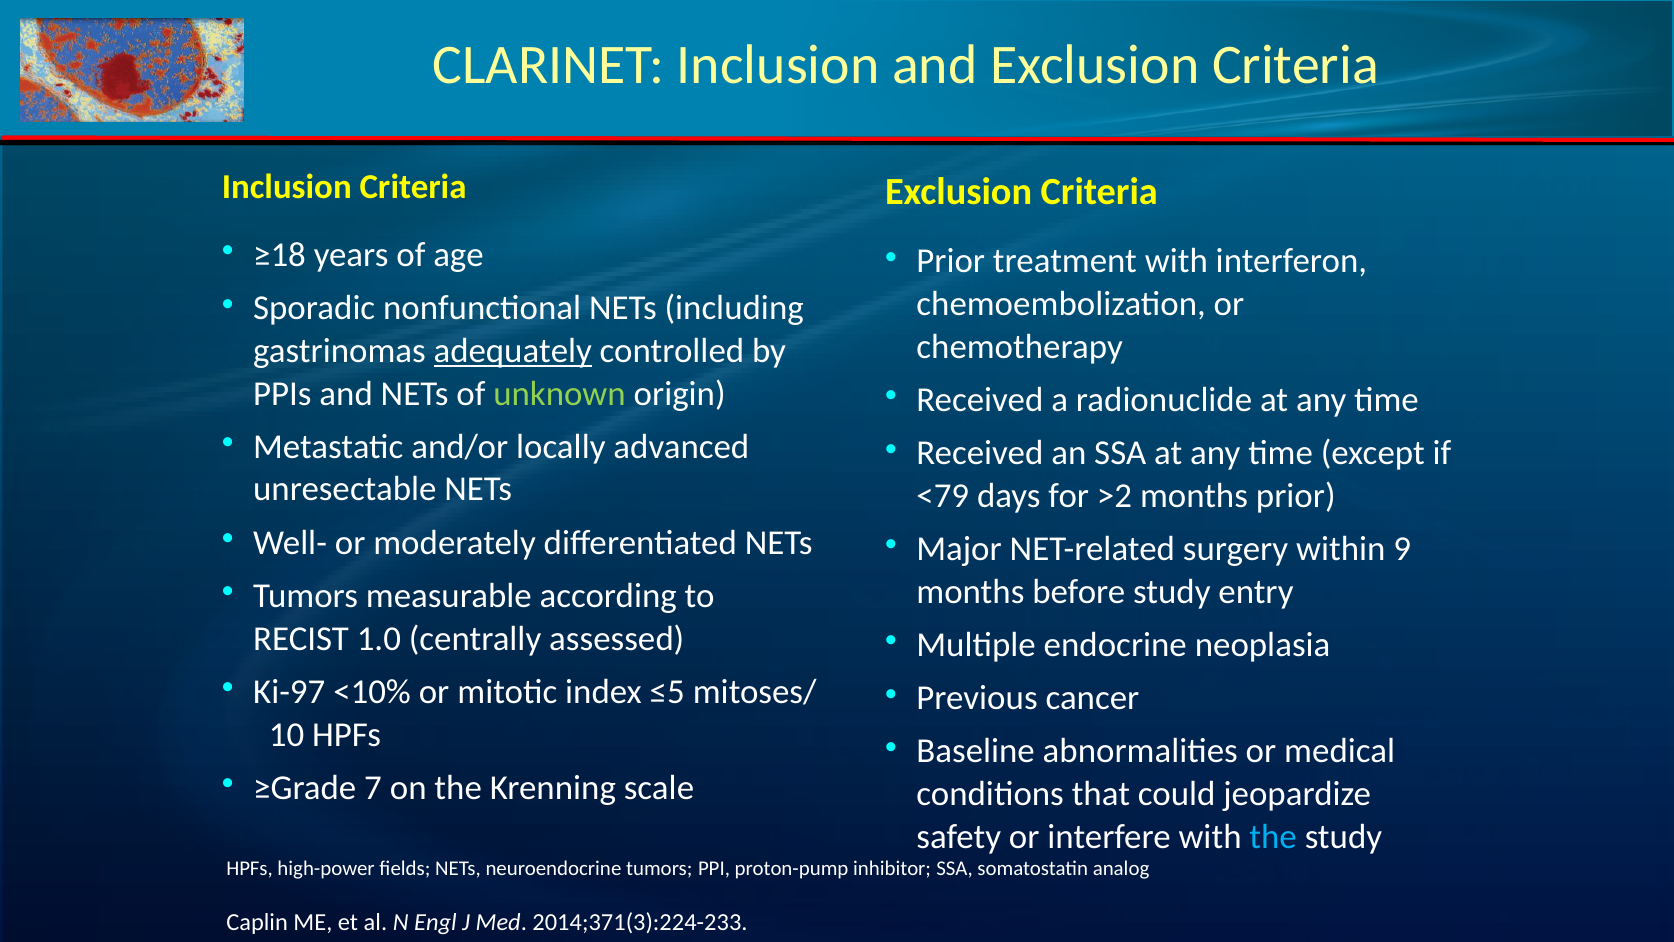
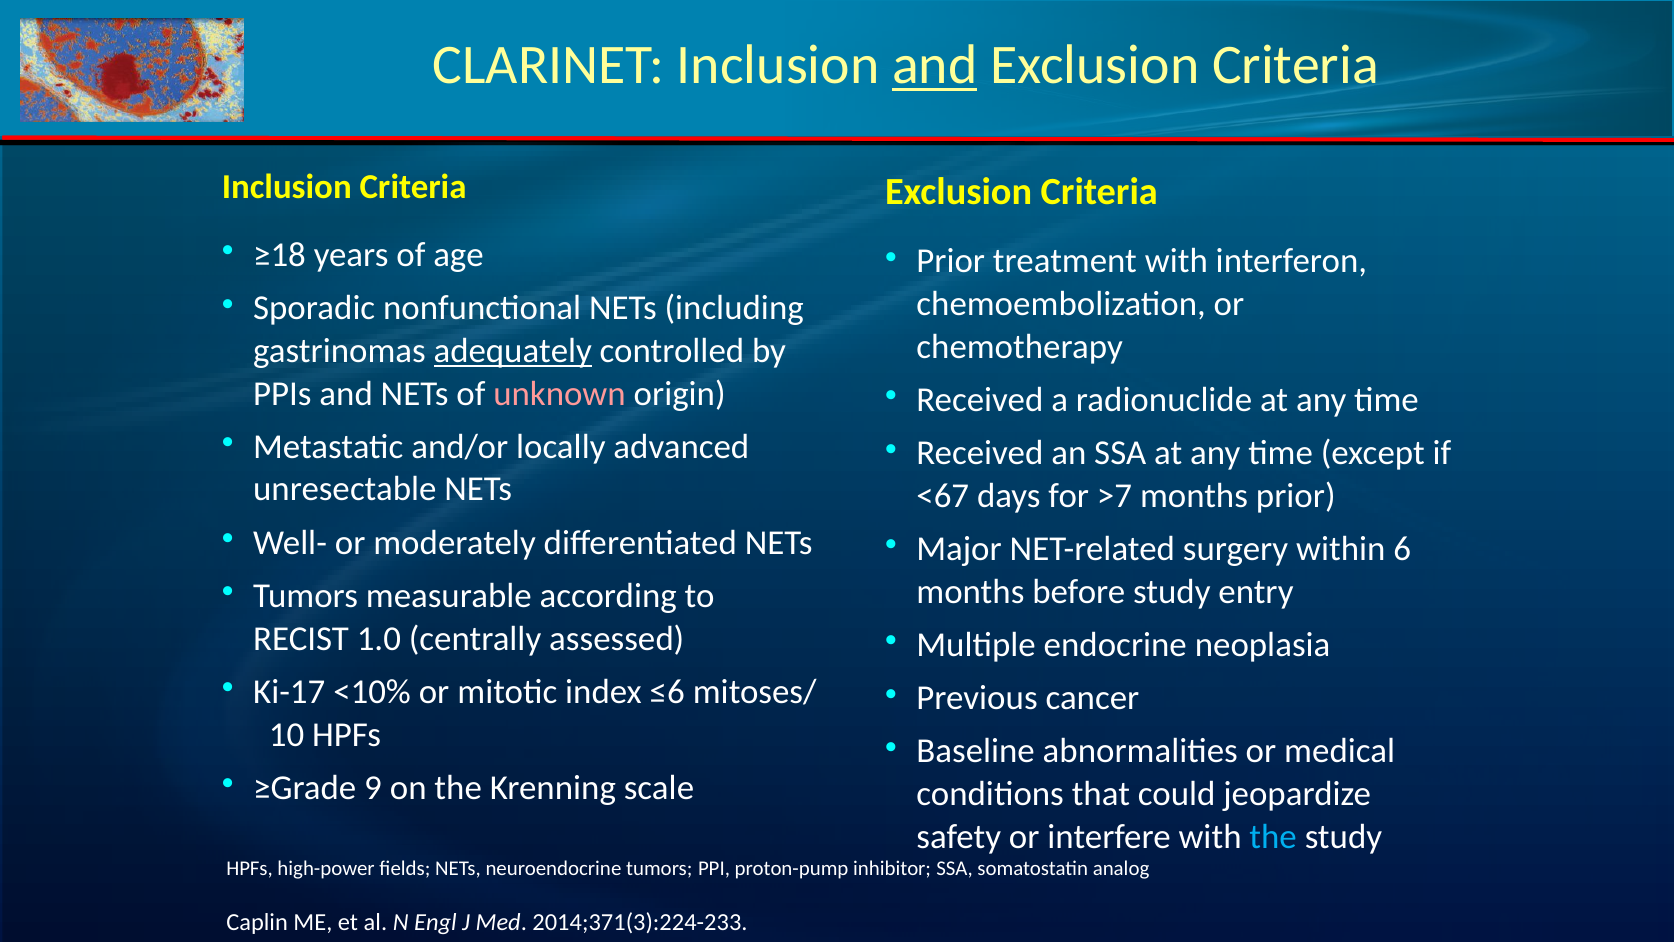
and at (935, 65) underline: none -> present
unknown colour: light green -> pink
<79: <79 -> <67
>2: >2 -> >7
9: 9 -> 6
Ki-97: Ki-97 -> Ki-17
≤5: ≤5 -> ≤6
7: 7 -> 9
